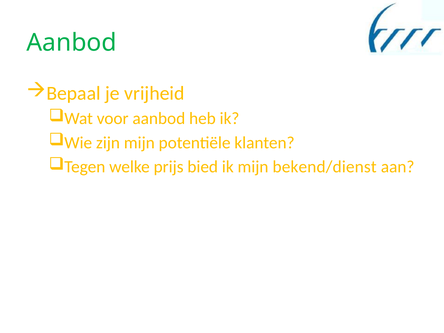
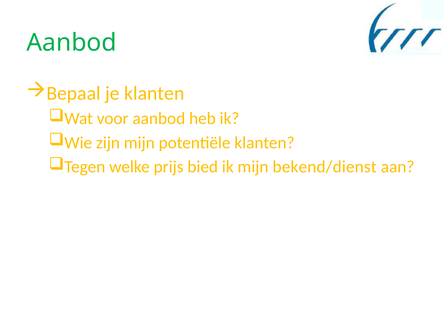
je vrijheid: vrijheid -> klanten
